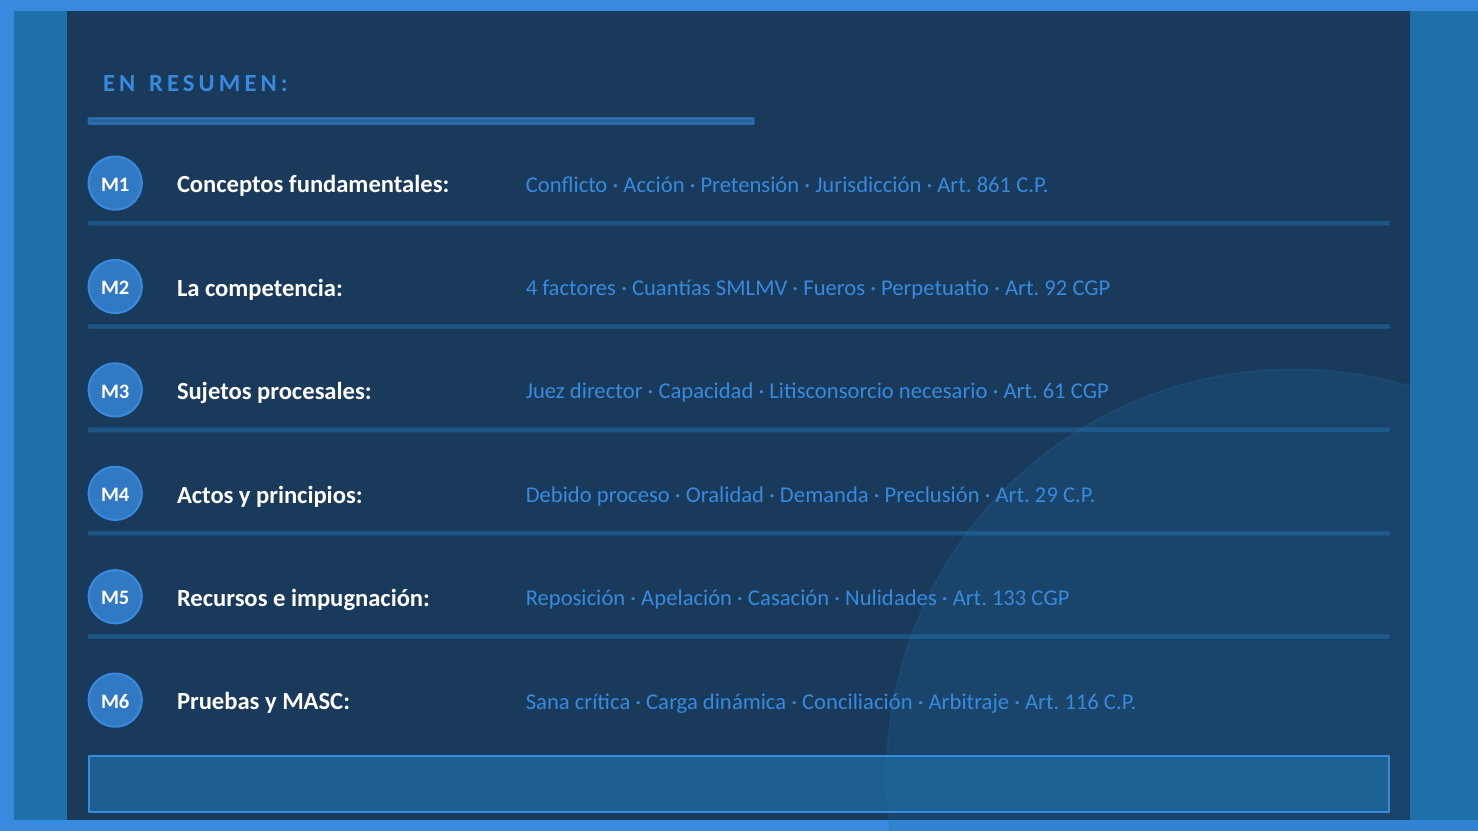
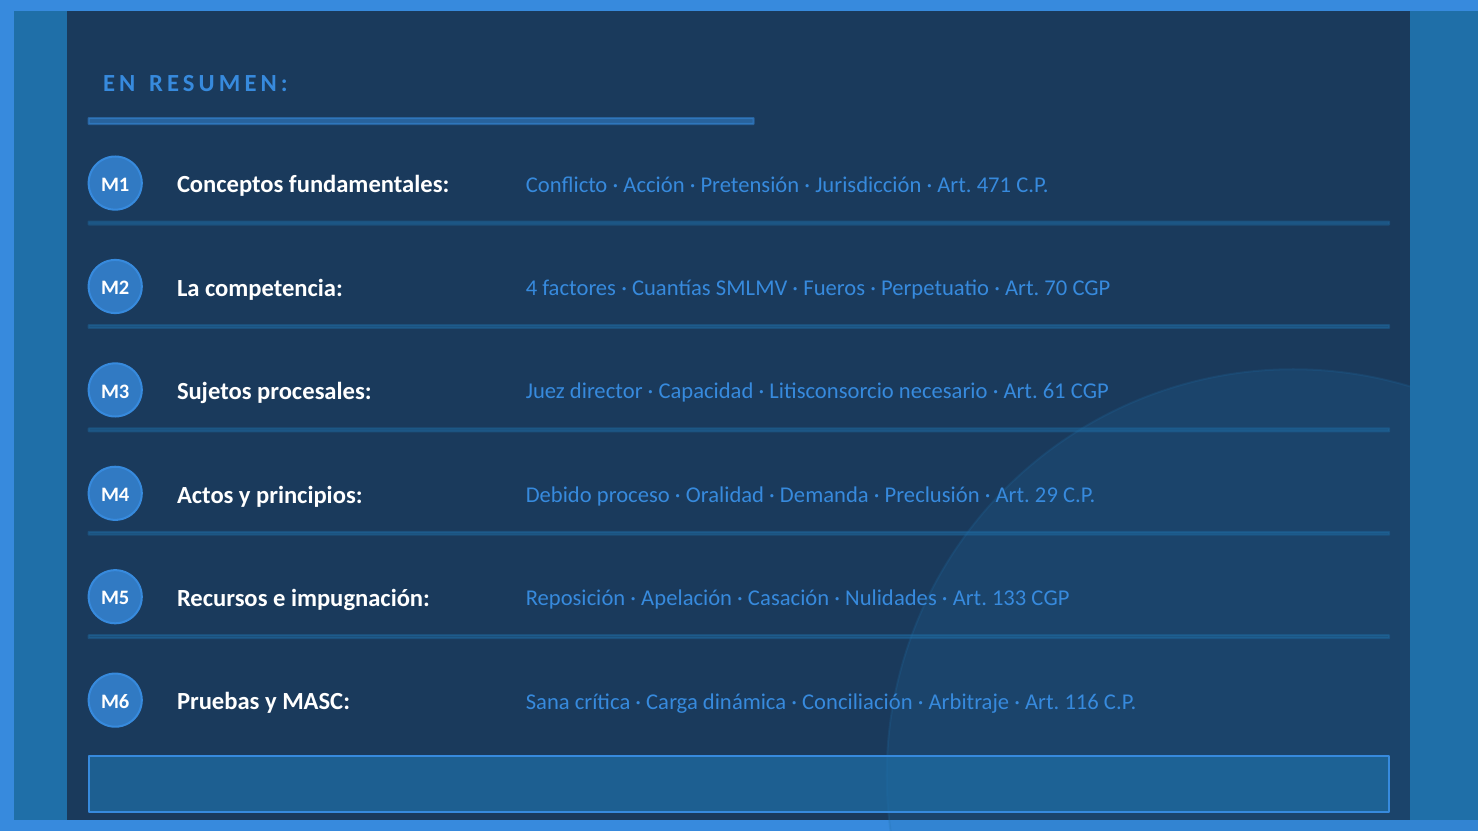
861: 861 -> 471
92: 92 -> 70
